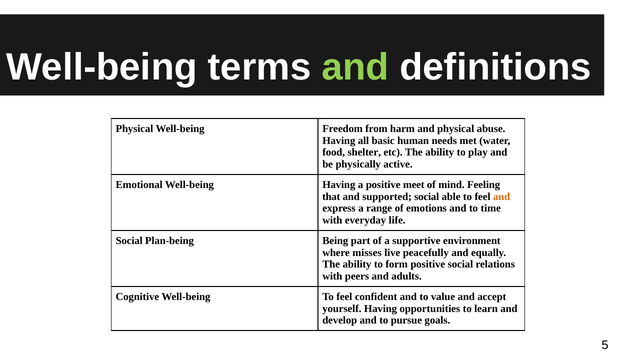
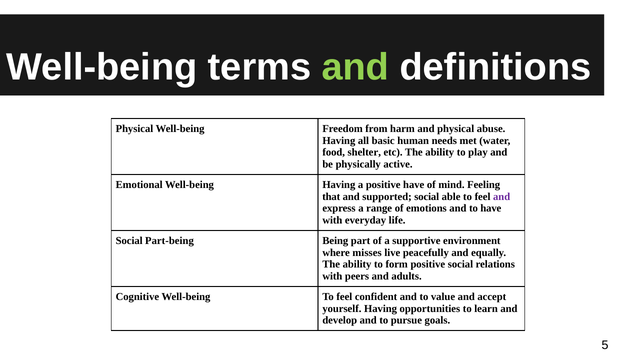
positive meet: meet -> have
and at (502, 196) colour: orange -> purple
to time: time -> have
Plan-being: Plan-being -> Part-being
